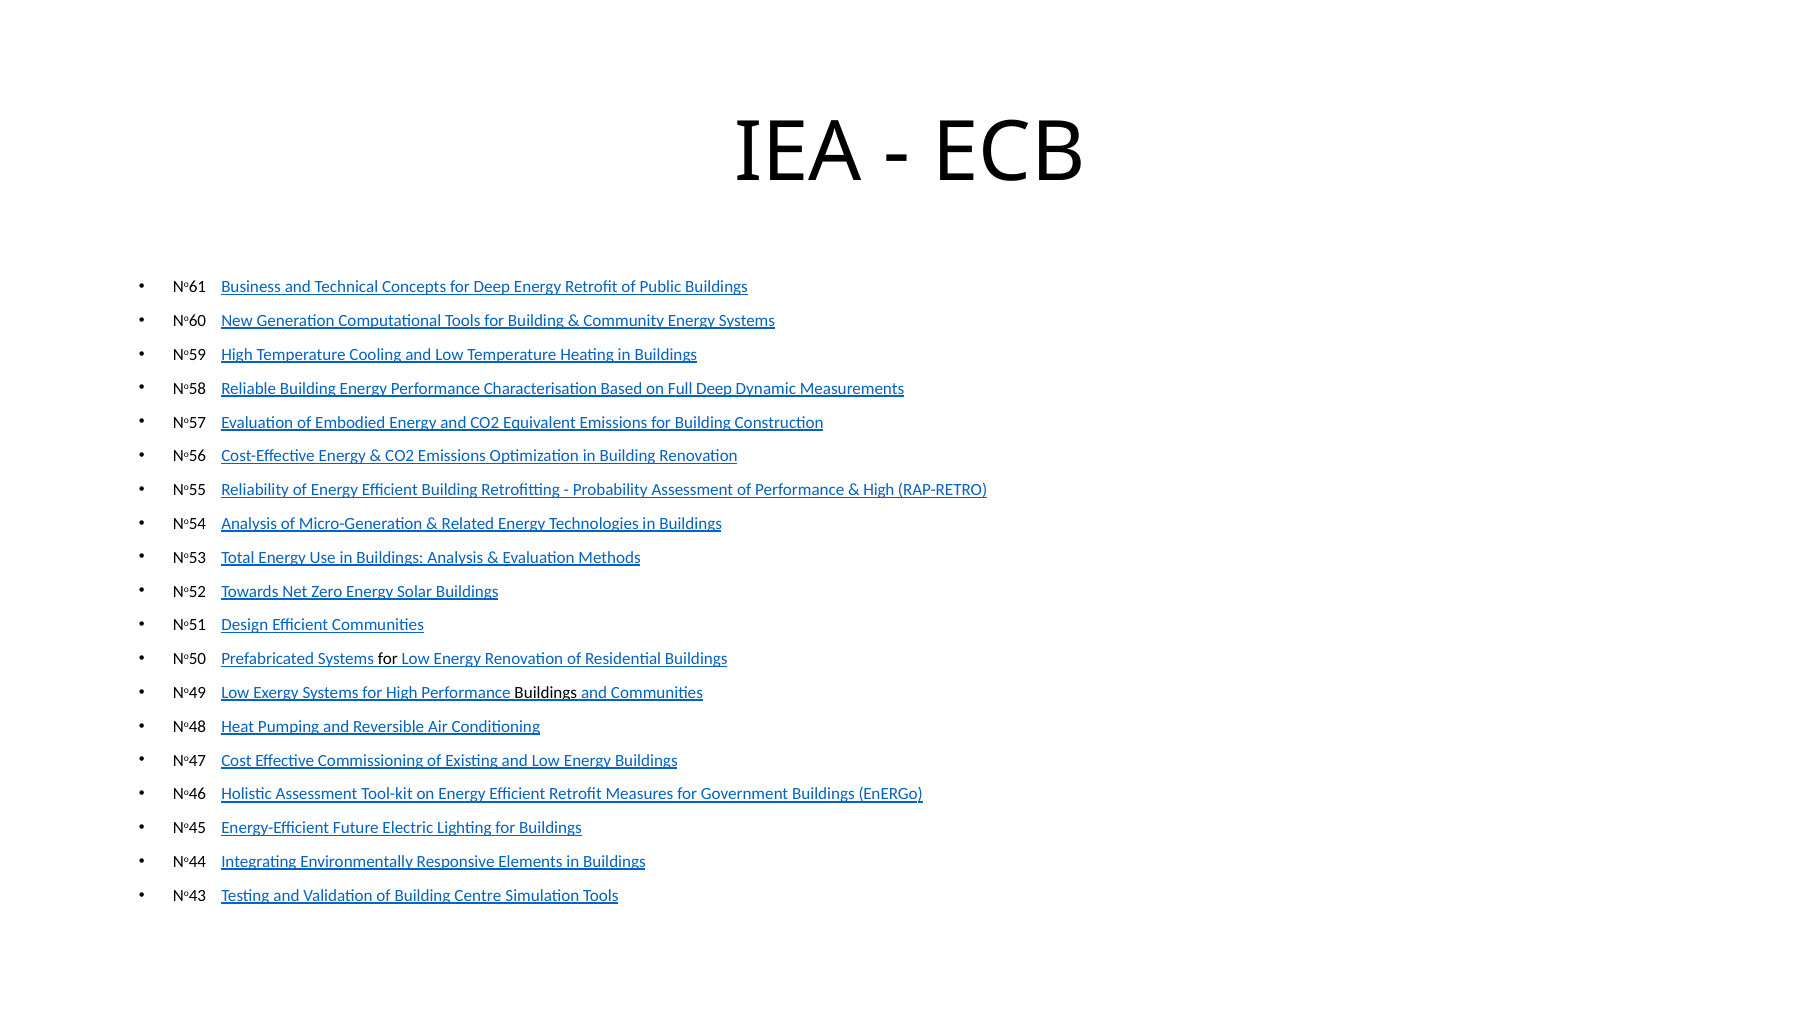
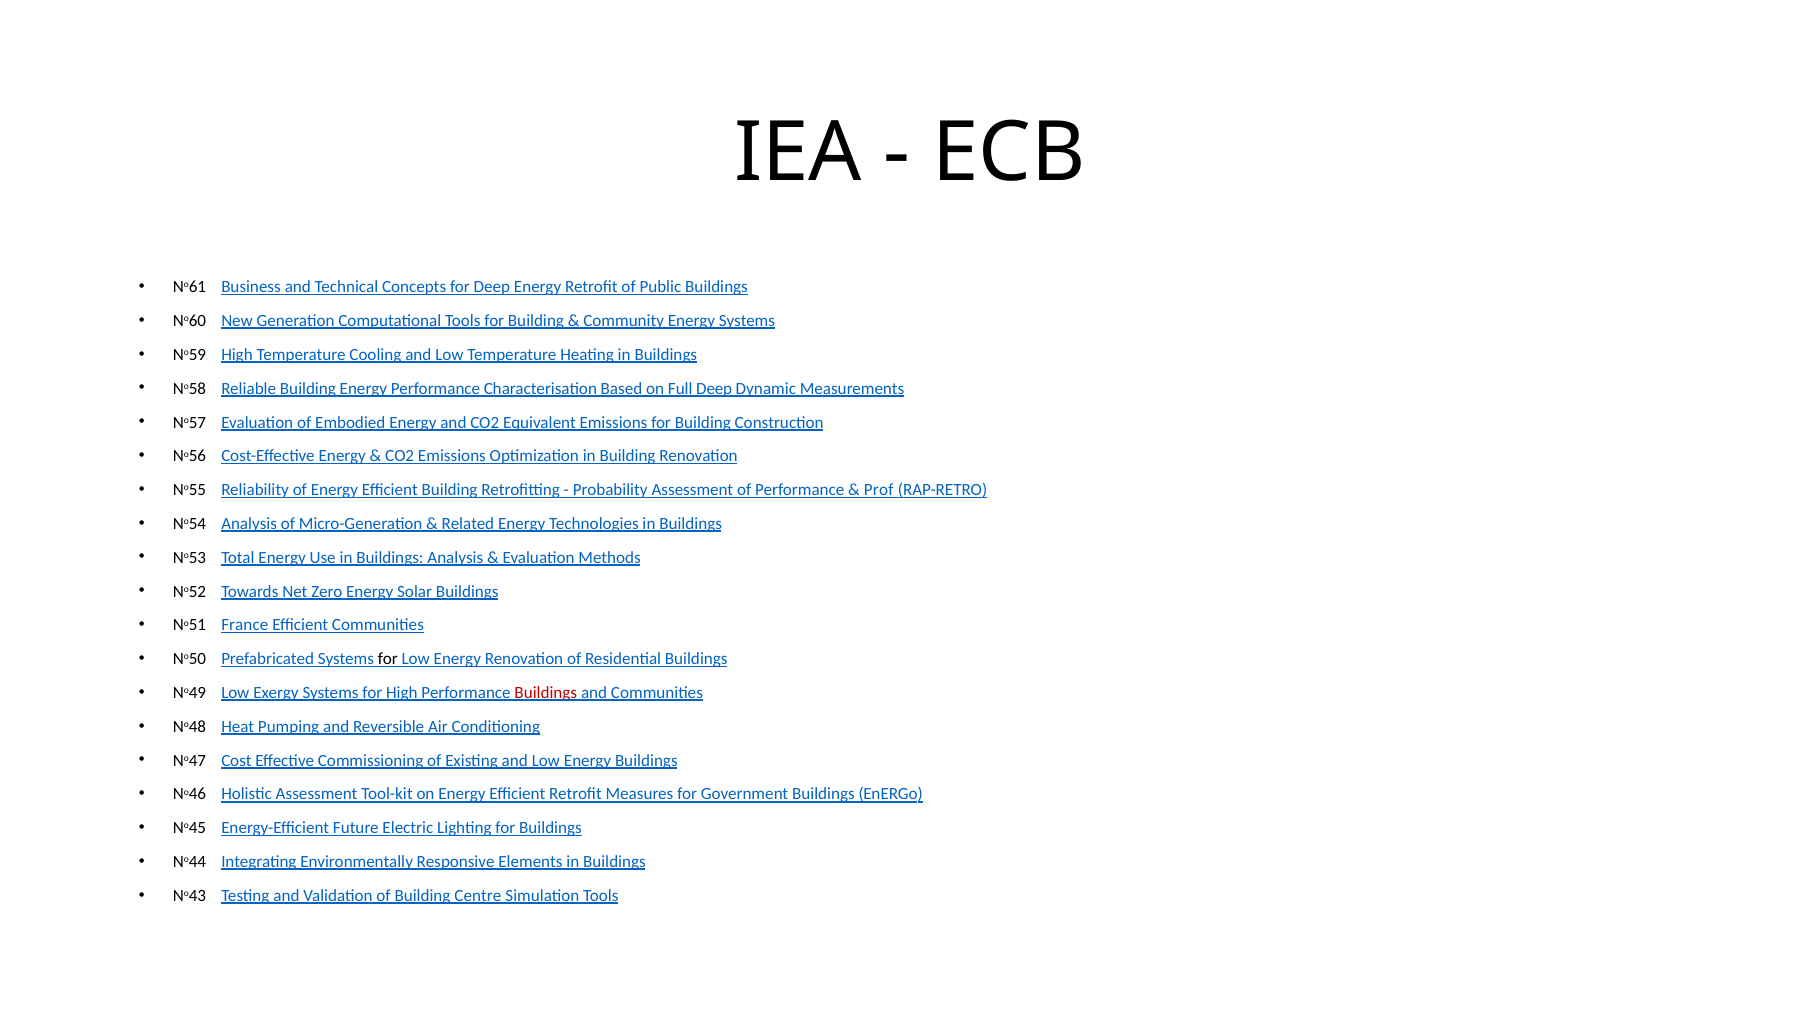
High at (879, 490): High -> Prof
Design: Design -> France
Buildings at (546, 693) colour: black -> red
